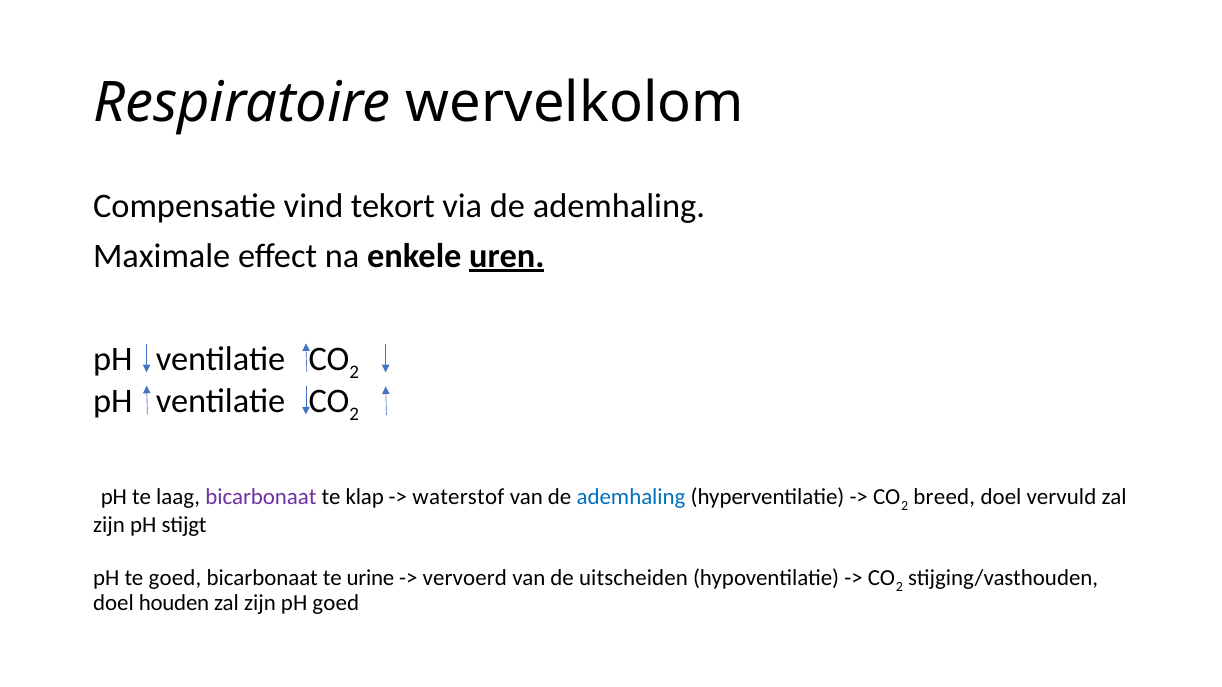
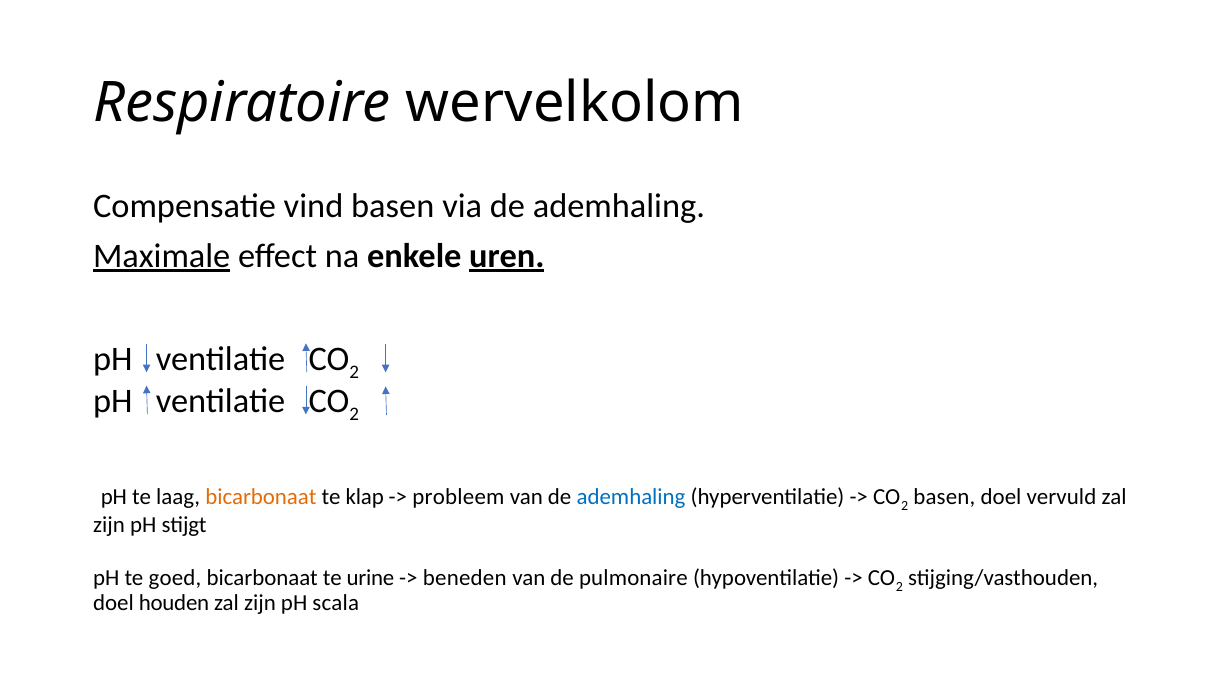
vind tekort: tekort -> basen
Maximale underline: none -> present
bicarbonaat at (261, 498) colour: purple -> orange
waterstof: waterstof -> probleem
breed at (944, 498): breed -> basen
vervoerd: vervoerd -> beneden
uitscheiden: uitscheiden -> pulmonaire
pH goed: goed -> scala
